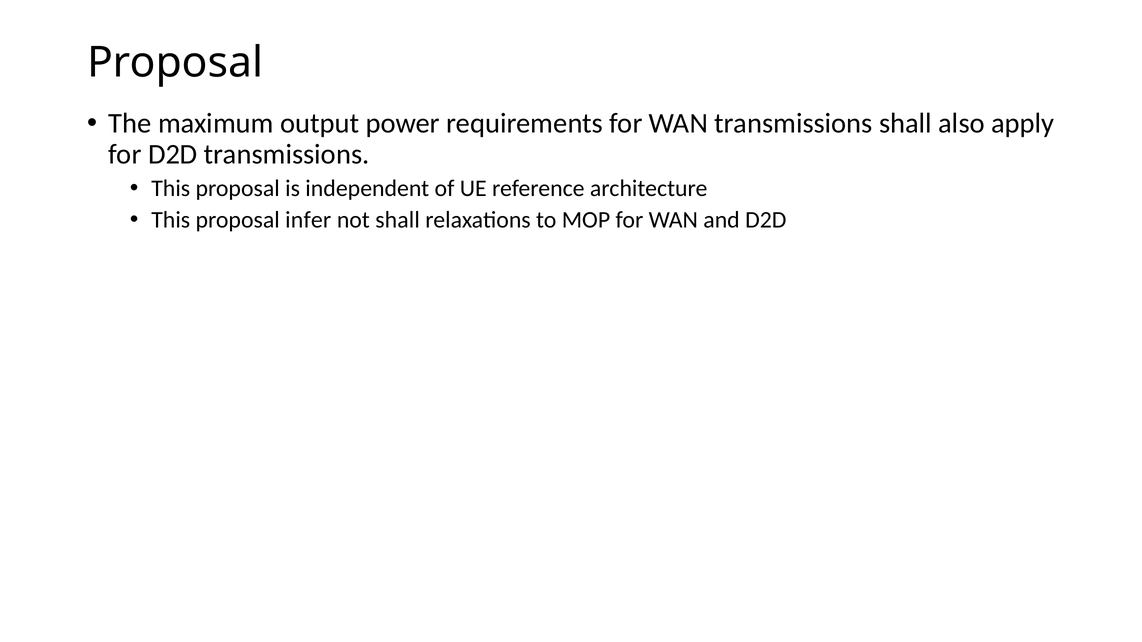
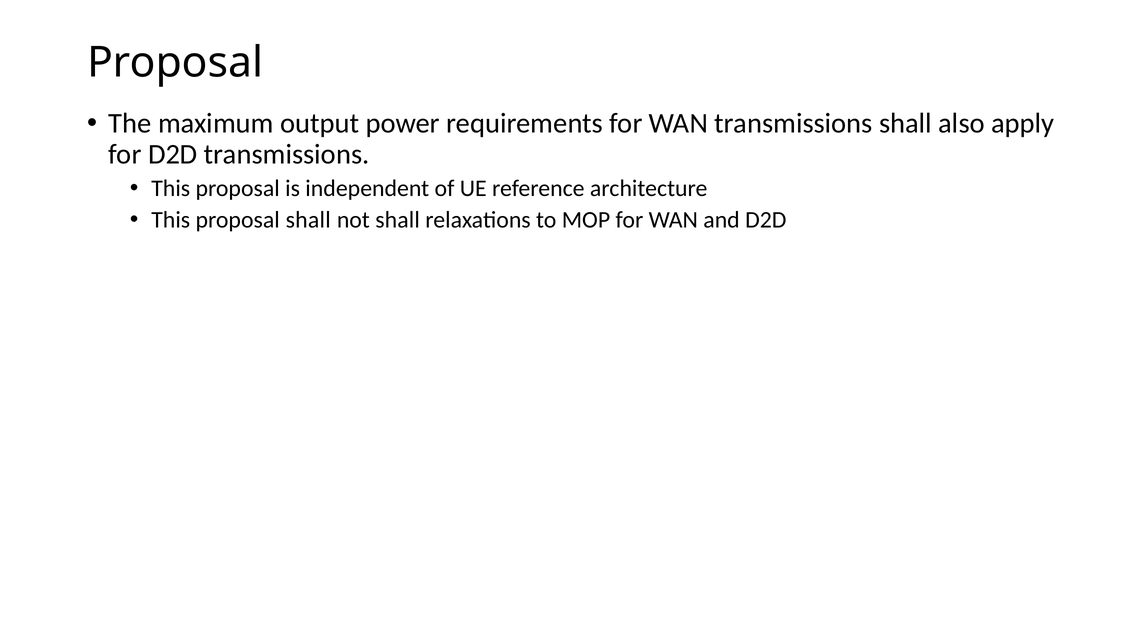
proposal infer: infer -> shall
